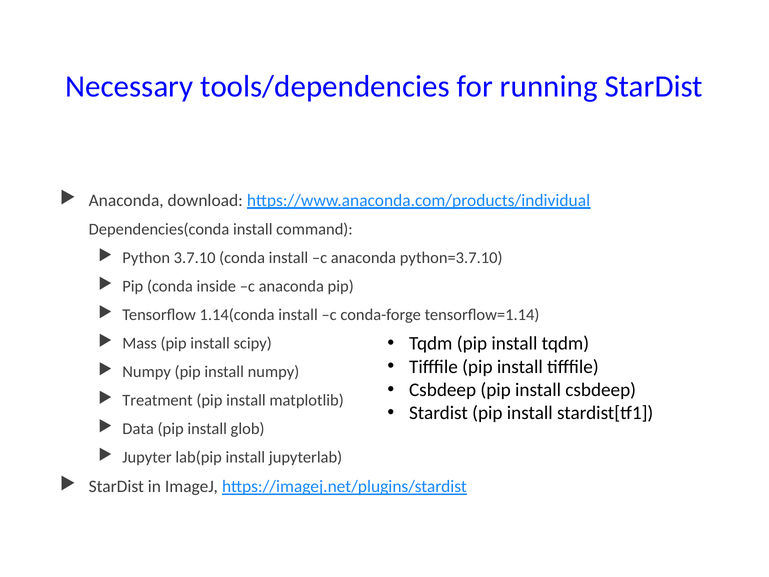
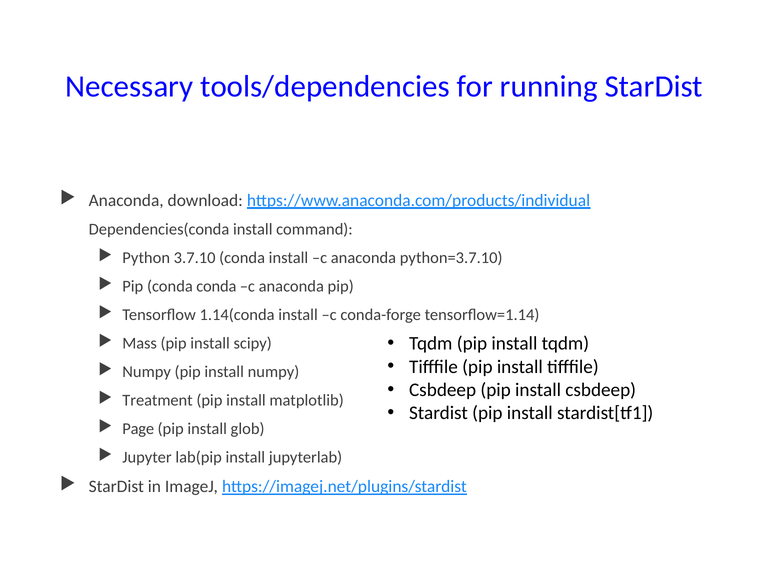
conda inside: inside -> conda
Data: Data -> Page
